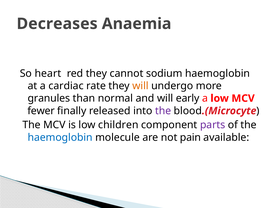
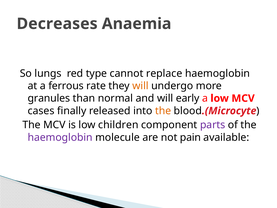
heart: heart -> lungs
red they: they -> type
sodium: sodium -> replace
cardiac: cardiac -> ferrous
fewer: fewer -> cases
the at (163, 111) colour: purple -> orange
haemoglobin at (60, 137) colour: blue -> purple
